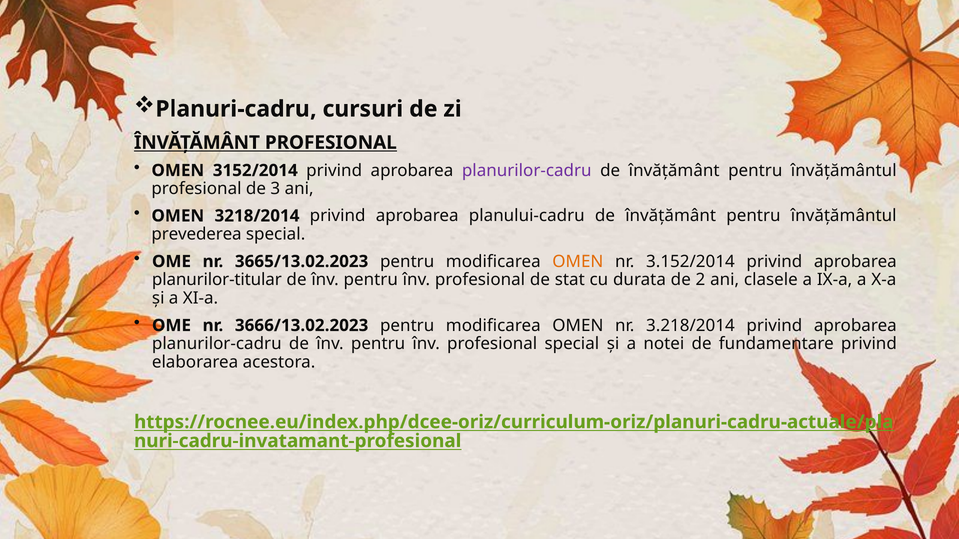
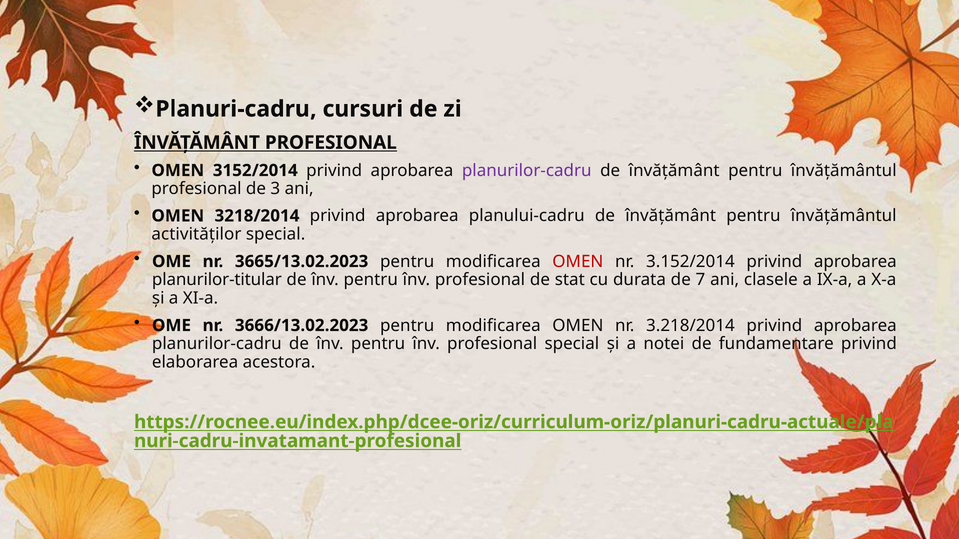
prevederea: prevederea -> activităților
OMEN at (578, 262) colour: orange -> red
2: 2 -> 7
